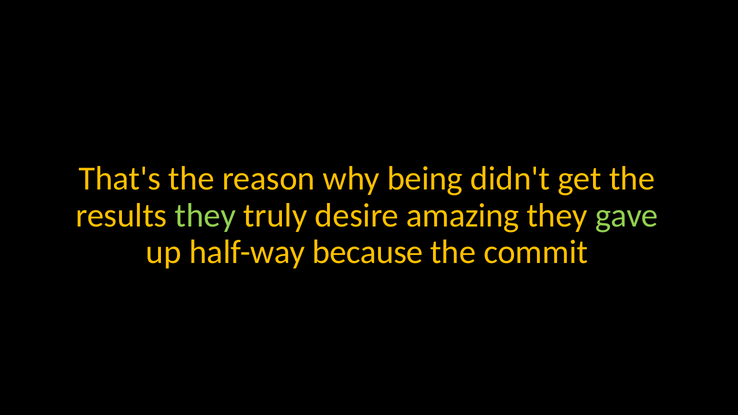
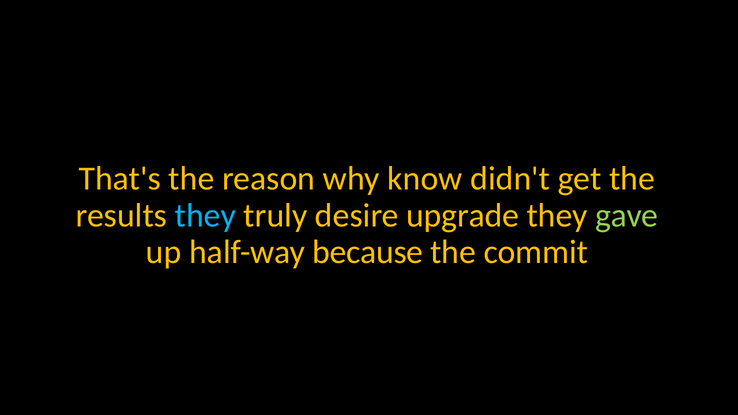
being: being -> know
they at (205, 215) colour: light green -> light blue
amazing: amazing -> upgrade
